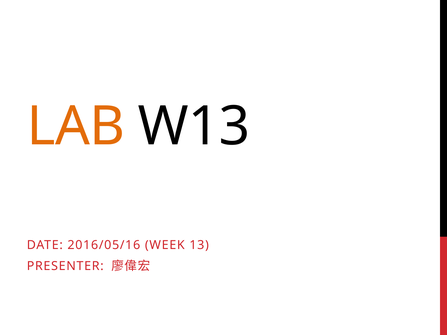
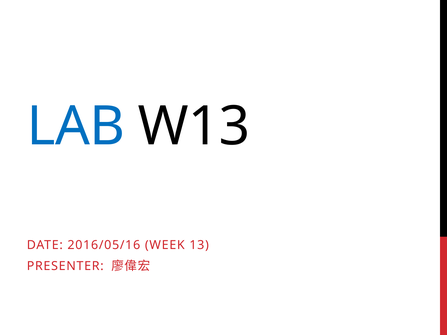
LAB colour: orange -> blue
